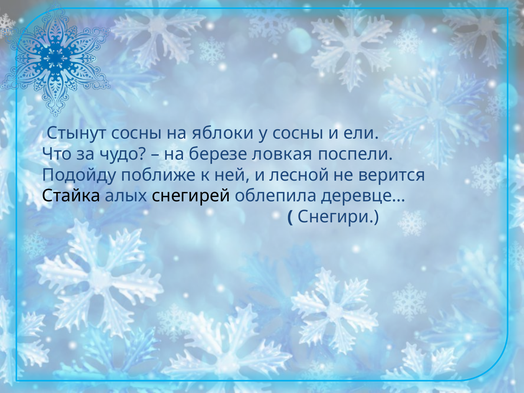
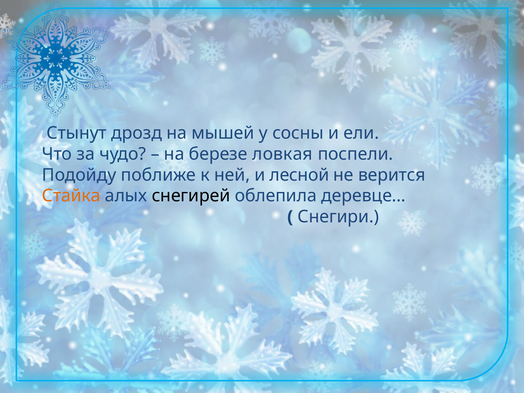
Стынут сосны: сосны -> дрозд
яблоки: яблоки -> мышей
Стайка colour: black -> orange
